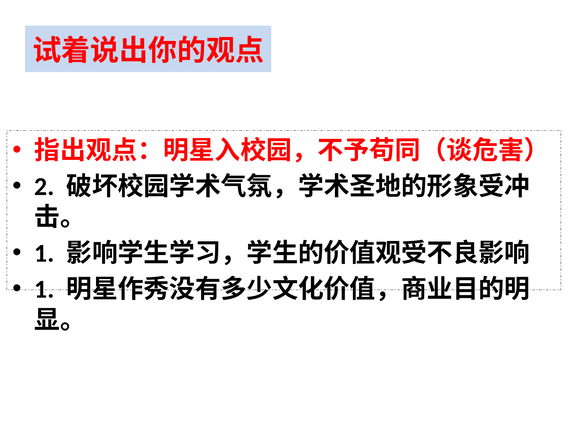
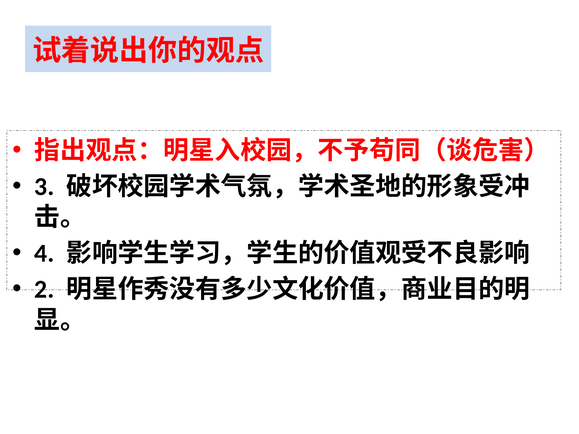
2: 2 -> 3
1 at (44, 254): 1 -> 4
1 at (44, 290): 1 -> 2
